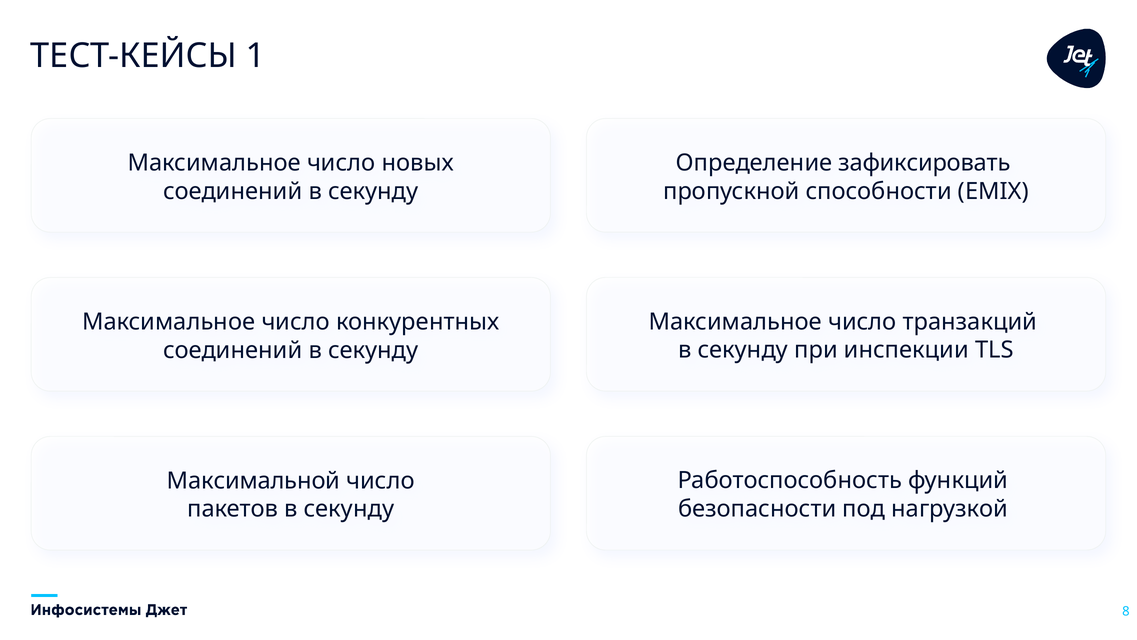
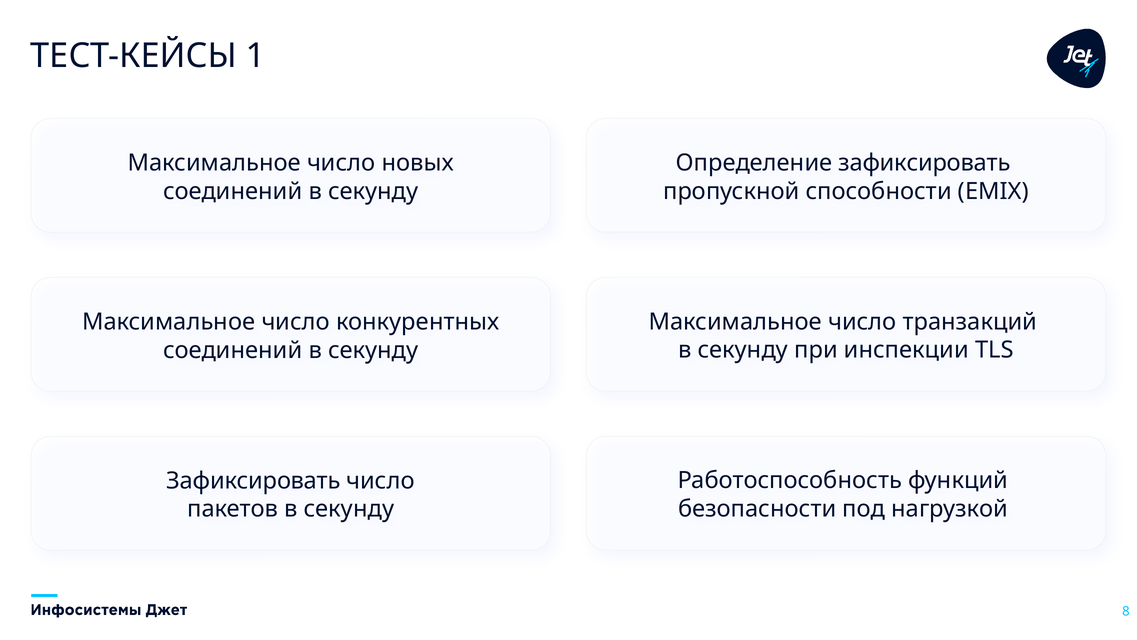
Максимальной at (254, 480): Максимальной -> Зафиксировать
